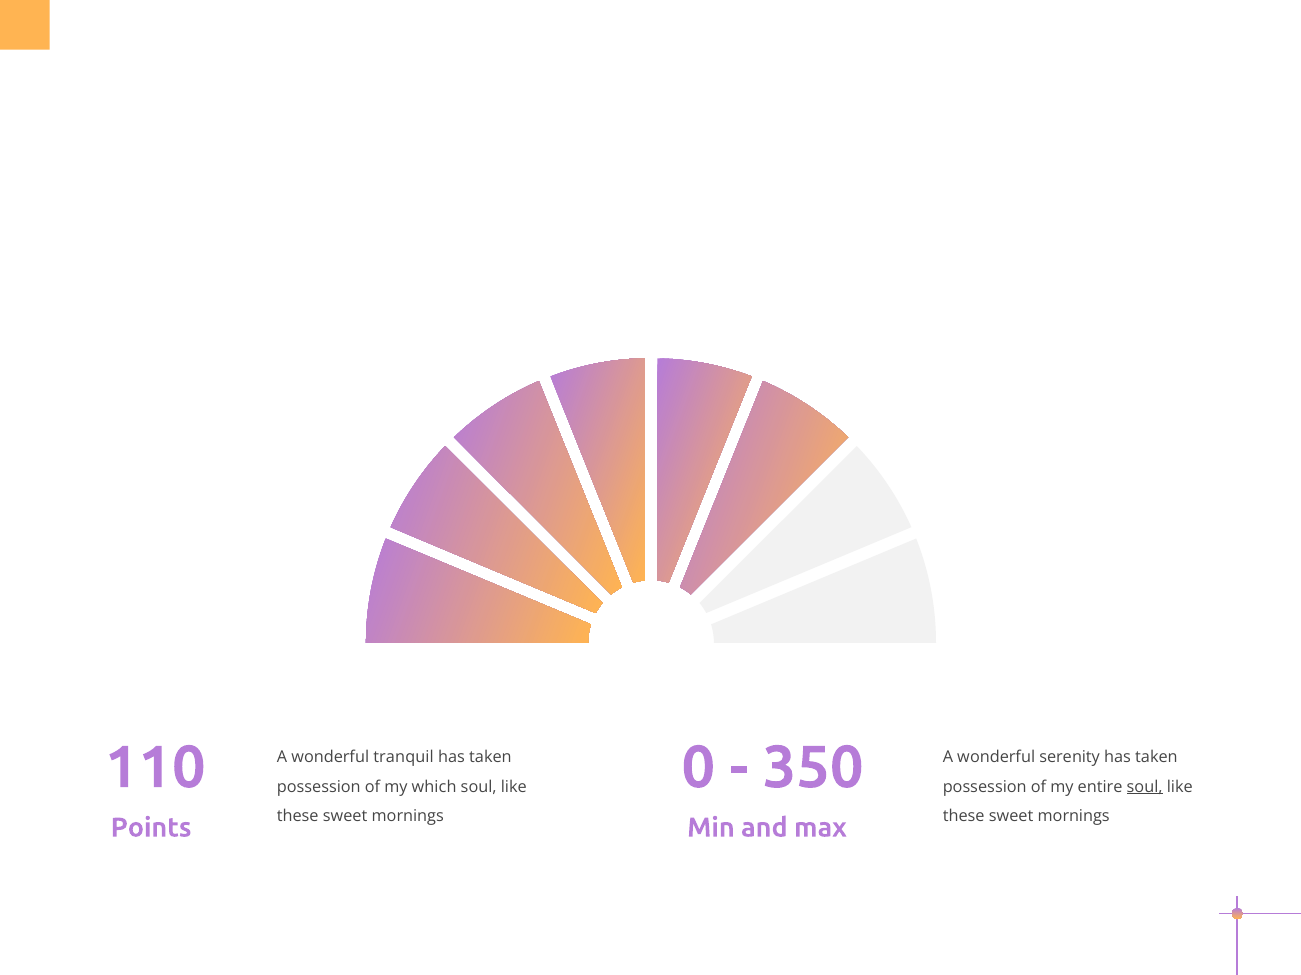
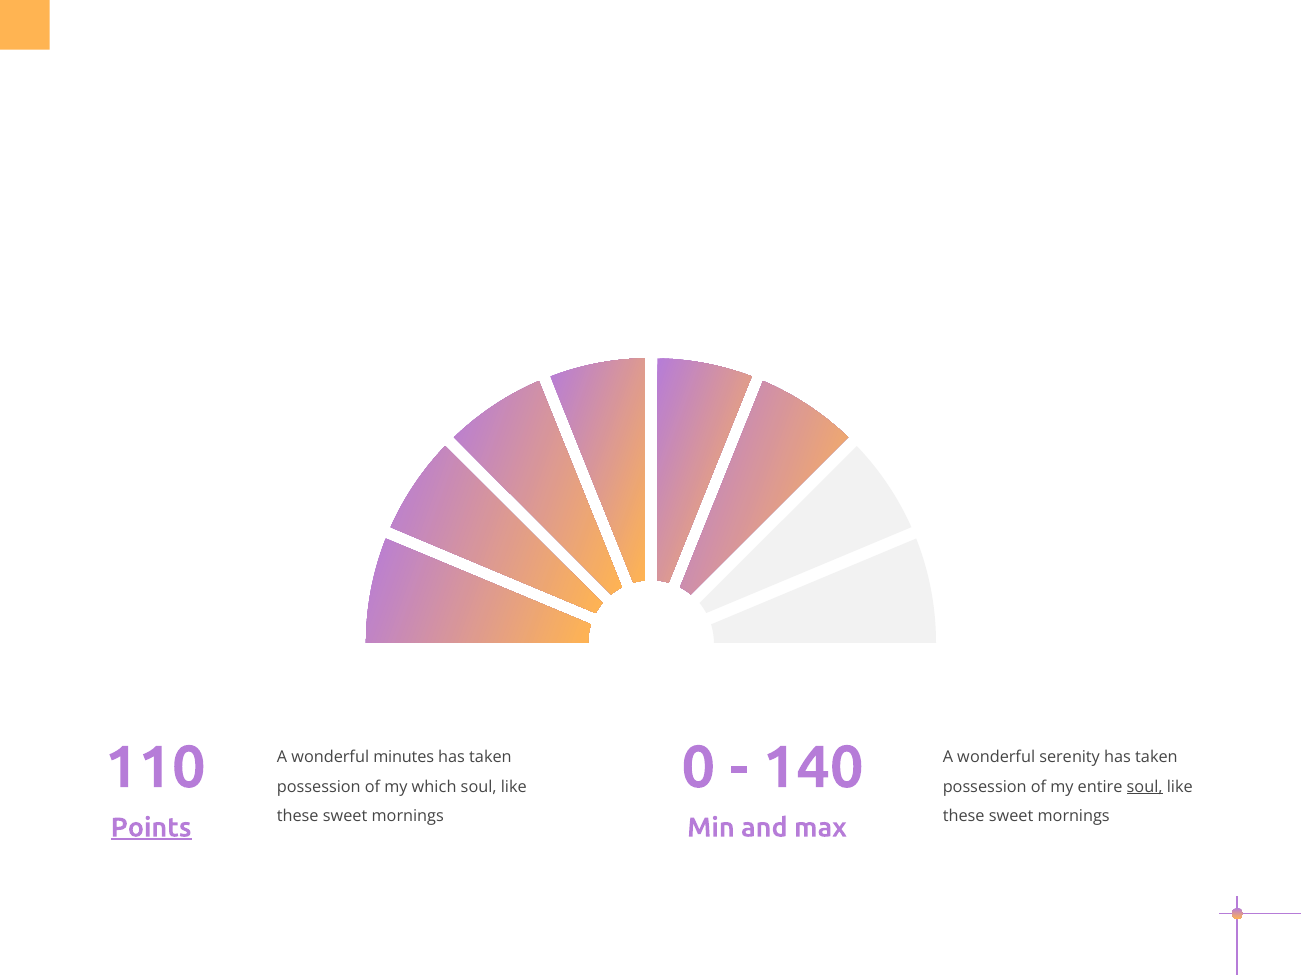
350 at (813, 768): 350 -> 140
tranquil: tranquil -> minutes
Points underline: none -> present
